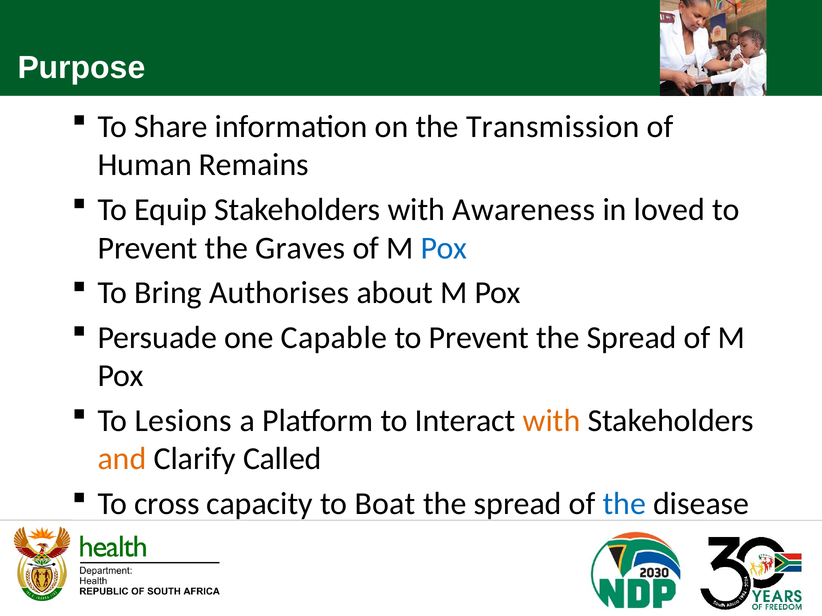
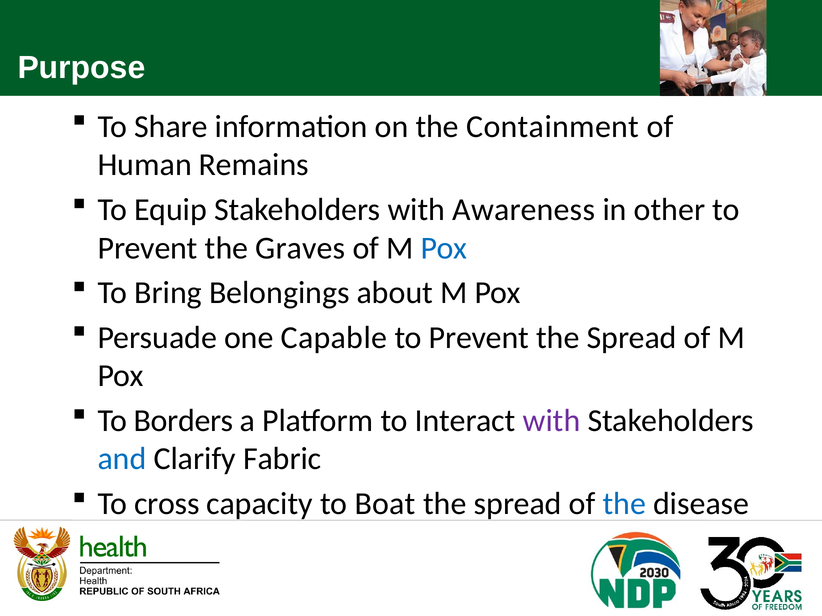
Transmission: Transmission -> Containment
loved: loved -> other
Authorises: Authorises -> Belongings
Lesions: Lesions -> Borders
with at (552, 421) colour: orange -> purple
and colour: orange -> blue
Called: Called -> Fabric
